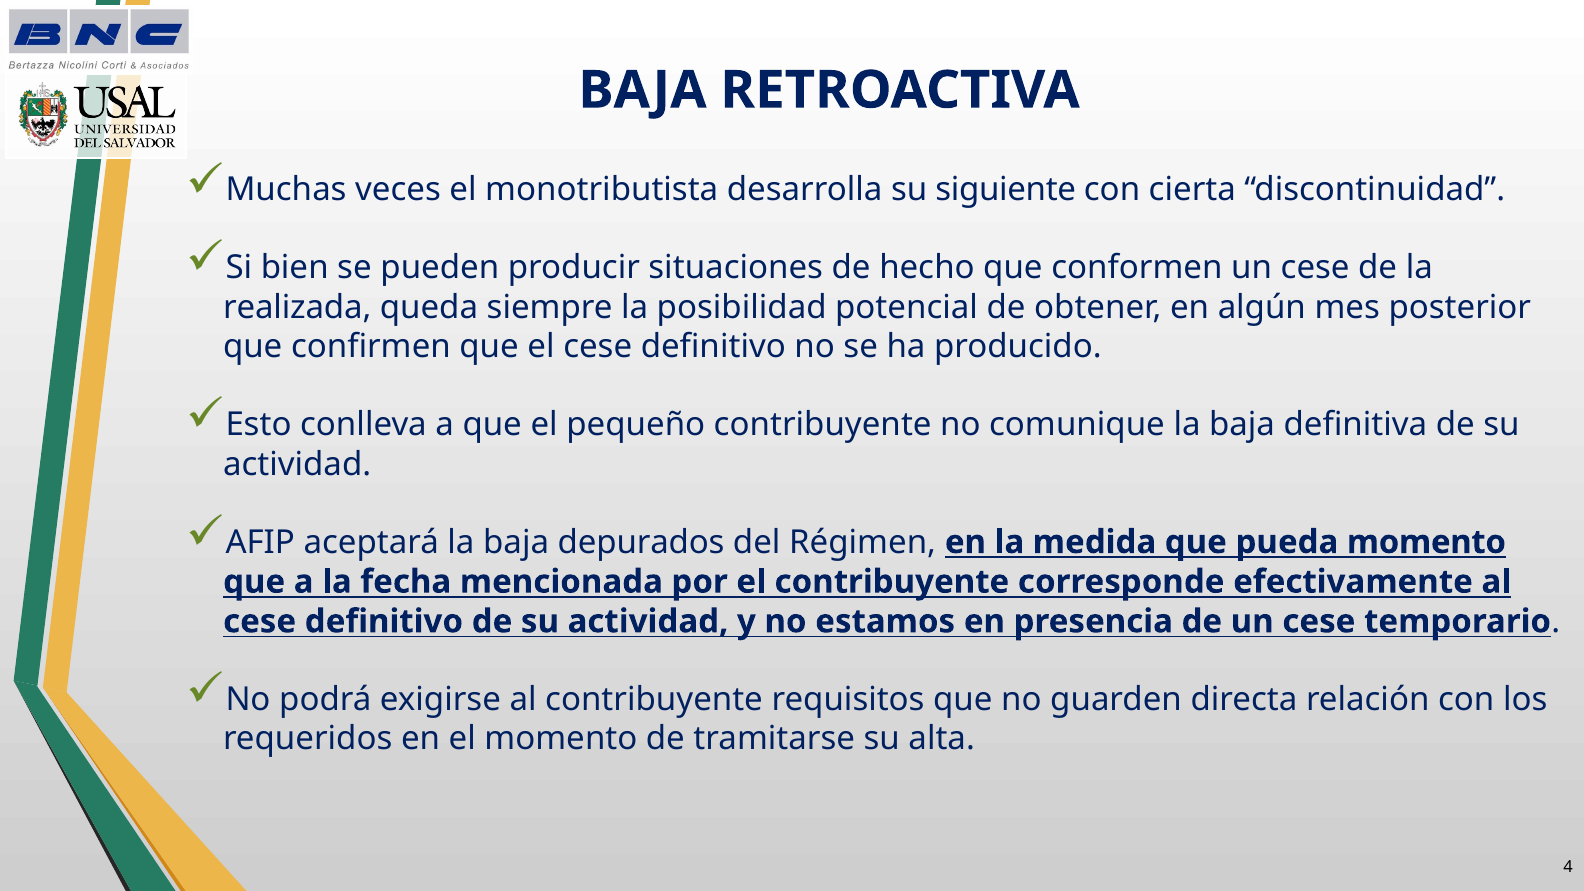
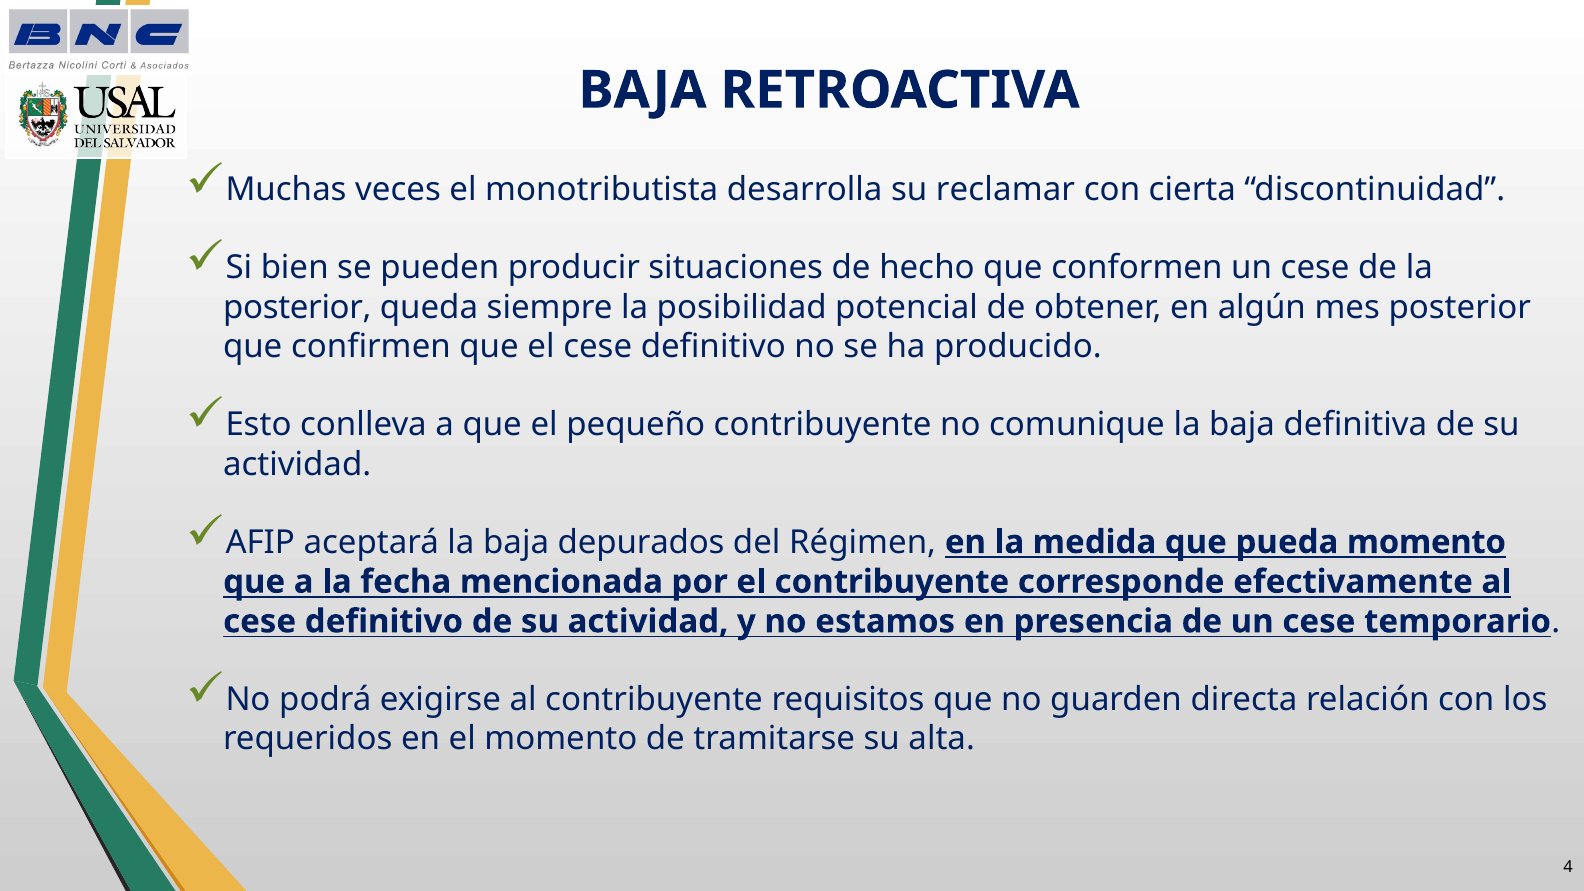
siguiente: siguiente -> reclamar
realizada at (297, 307): realizada -> posterior
